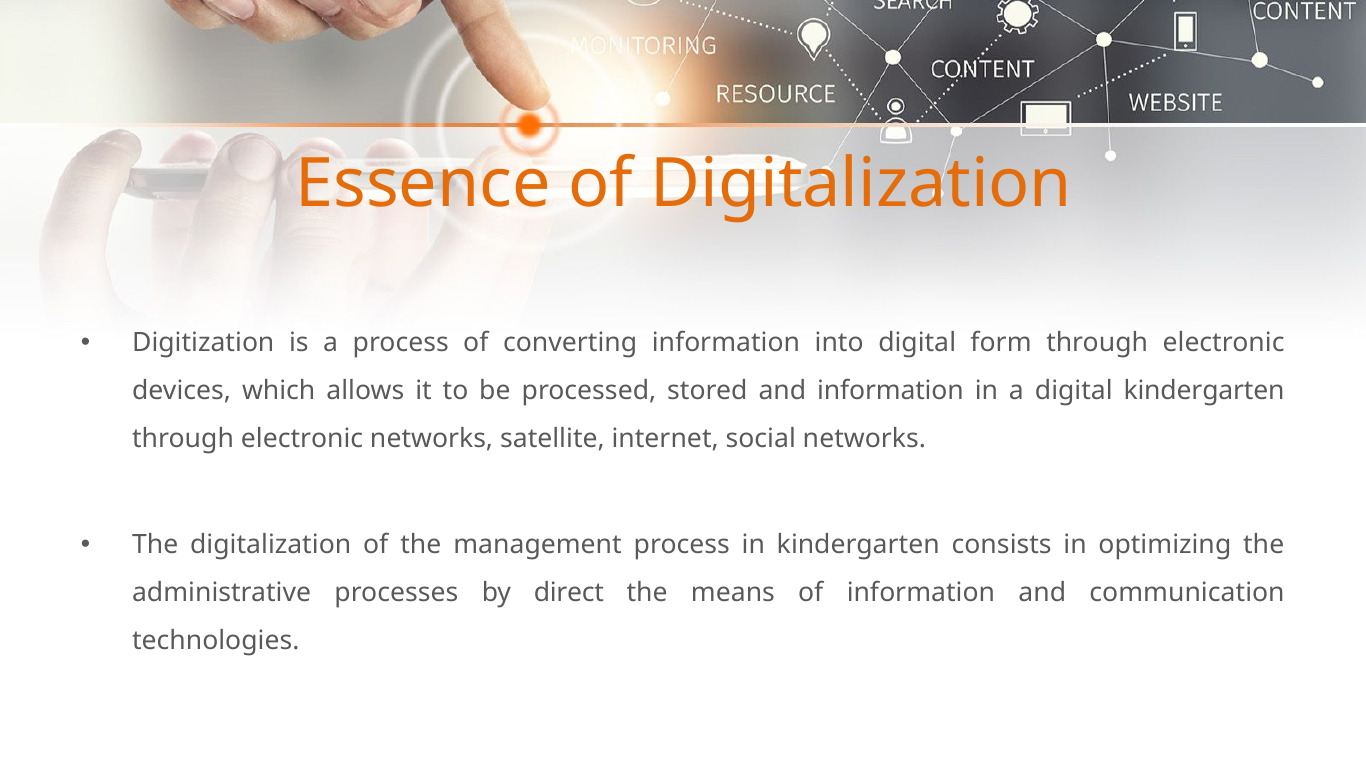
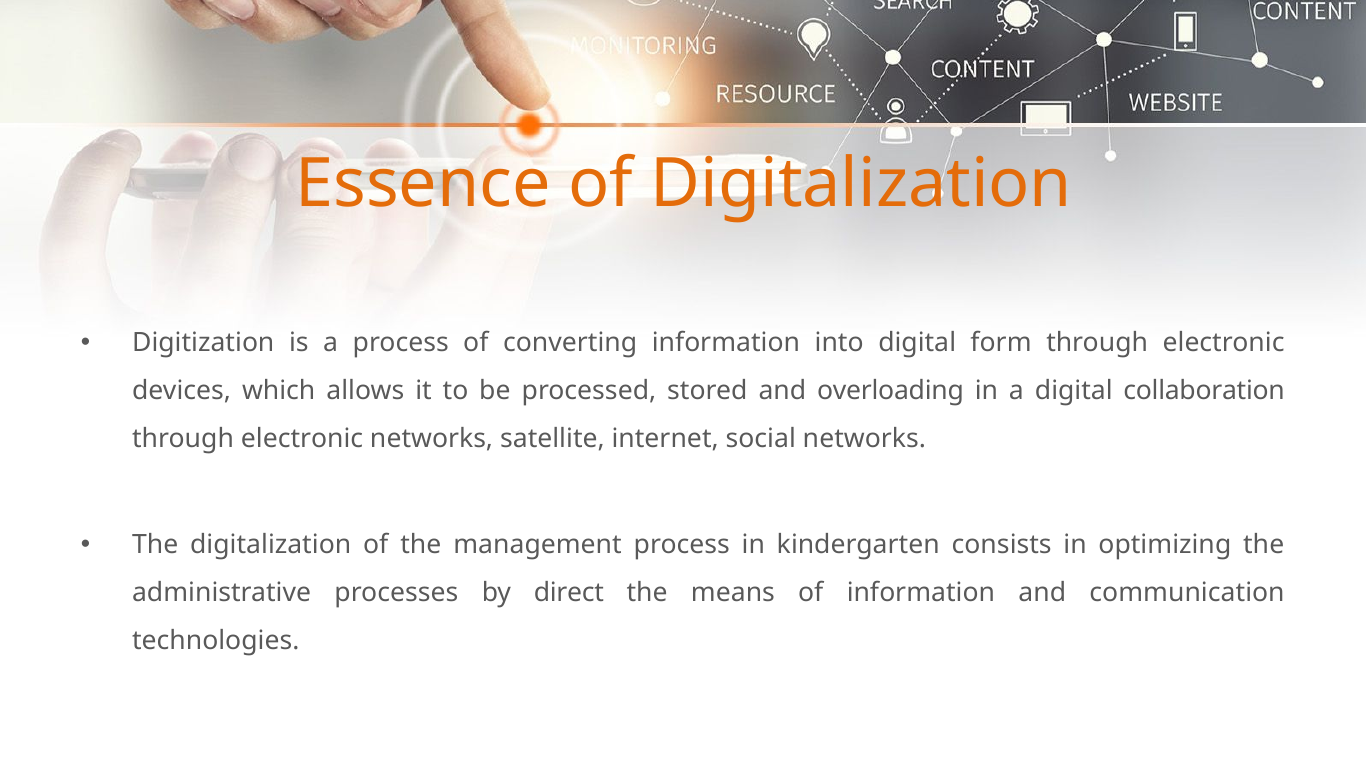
and information: information -> overloading
digital kindergarten: kindergarten -> collaboration
